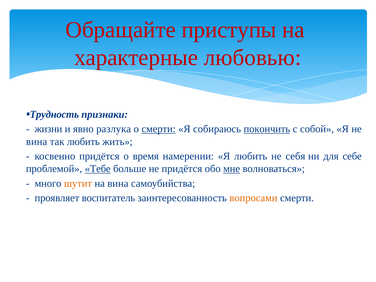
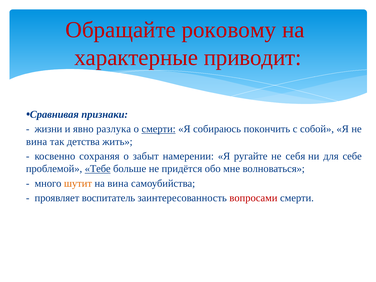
приступы: приступы -> роковому
любовью: любовью -> приводит
Трудность: Трудность -> Сравнивая
покончить underline: present -> none
так любить: любить -> детства
косвенно придётся: придётся -> сохраняя
время: время -> забыт
Я любить: любить -> ругайте
мне underline: present -> none
вопросами colour: orange -> red
